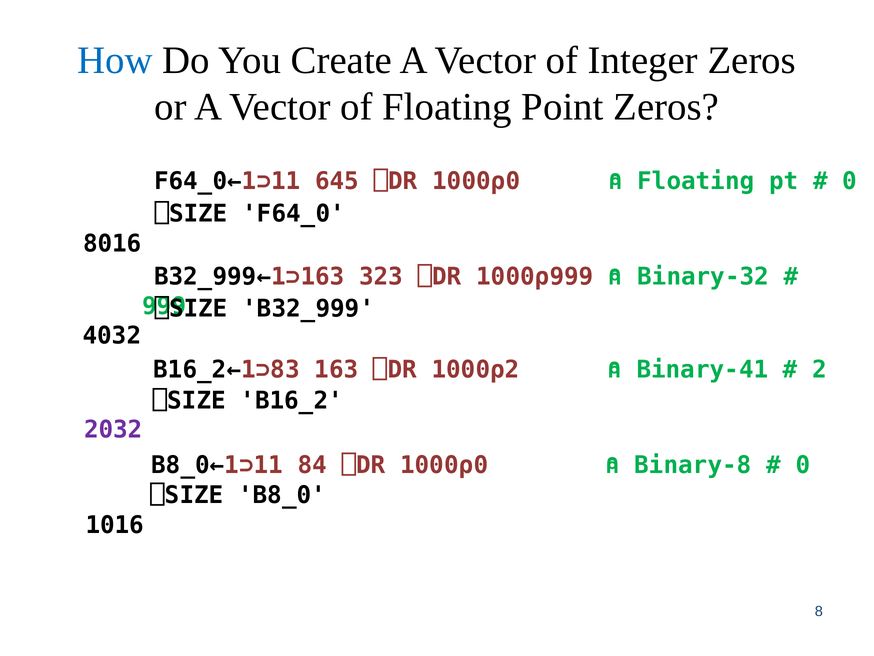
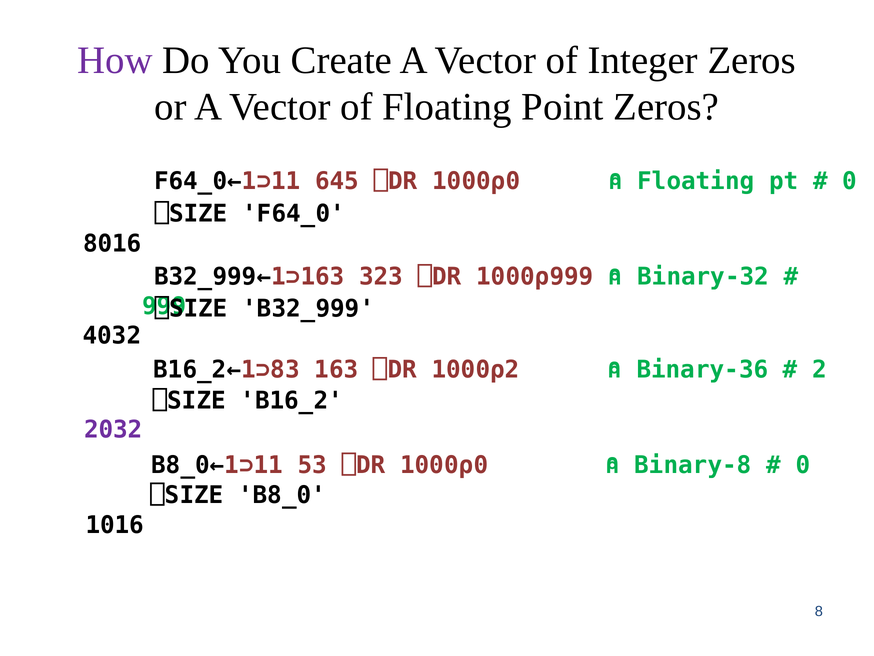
How colour: blue -> purple
Binary-41: Binary-41 -> Binary-36
84: 84 -> 53
